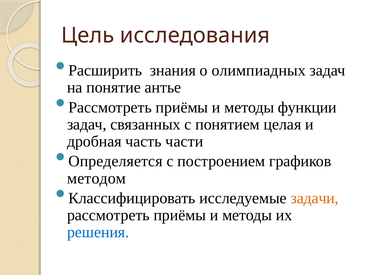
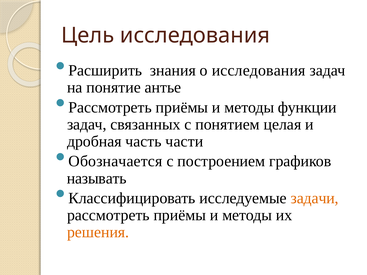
о олимпиадных: олимпиадных -> исследования
Определяется: Определяется -> Обозначается
методом: методом -> называть
решения colour: blue -> orange
